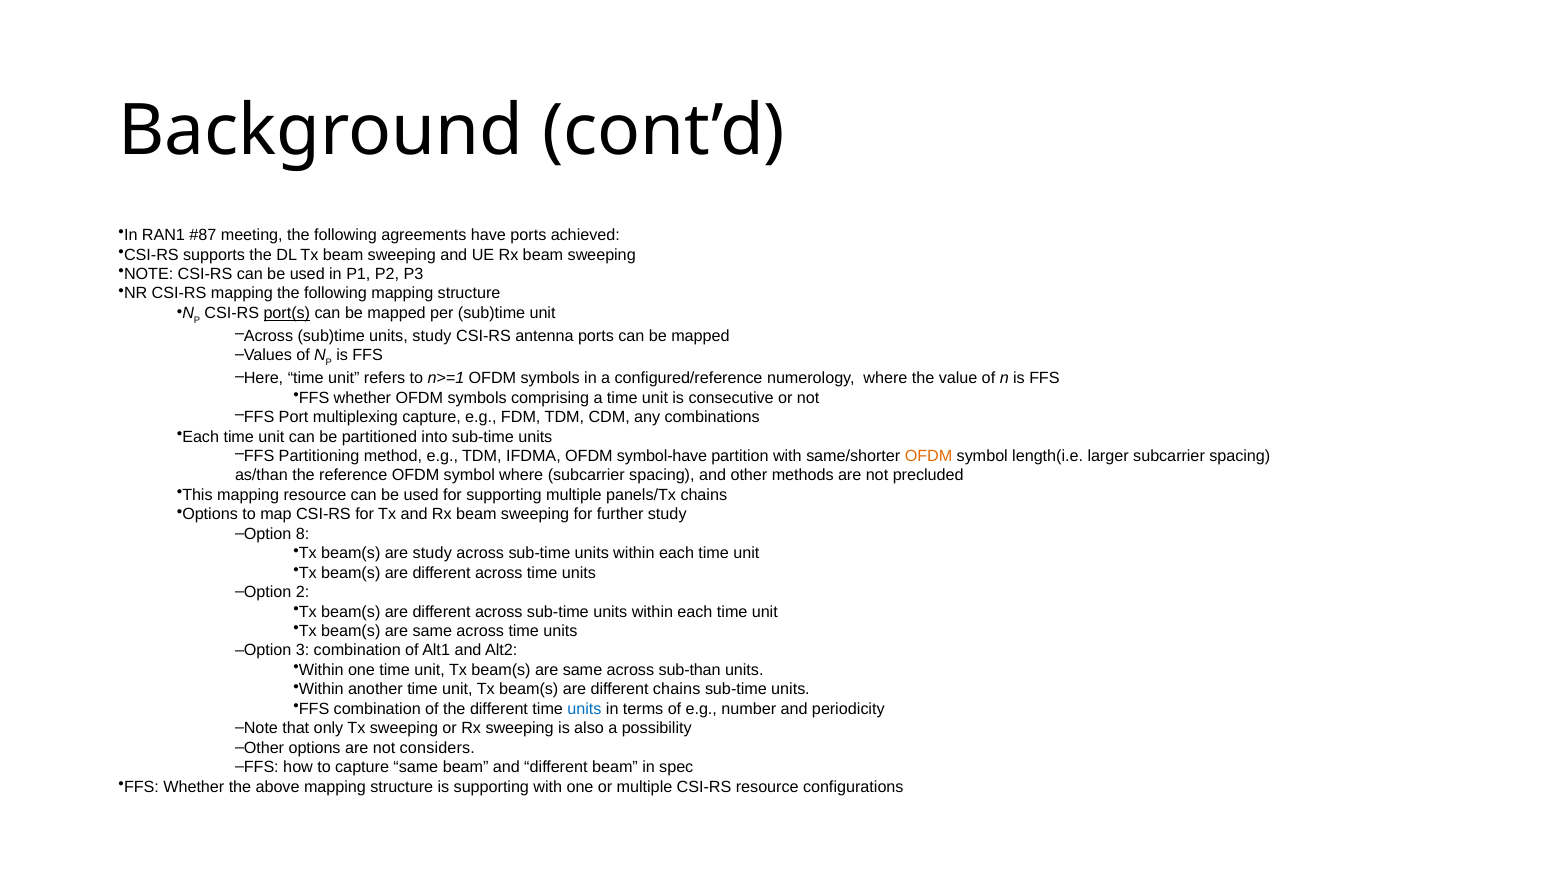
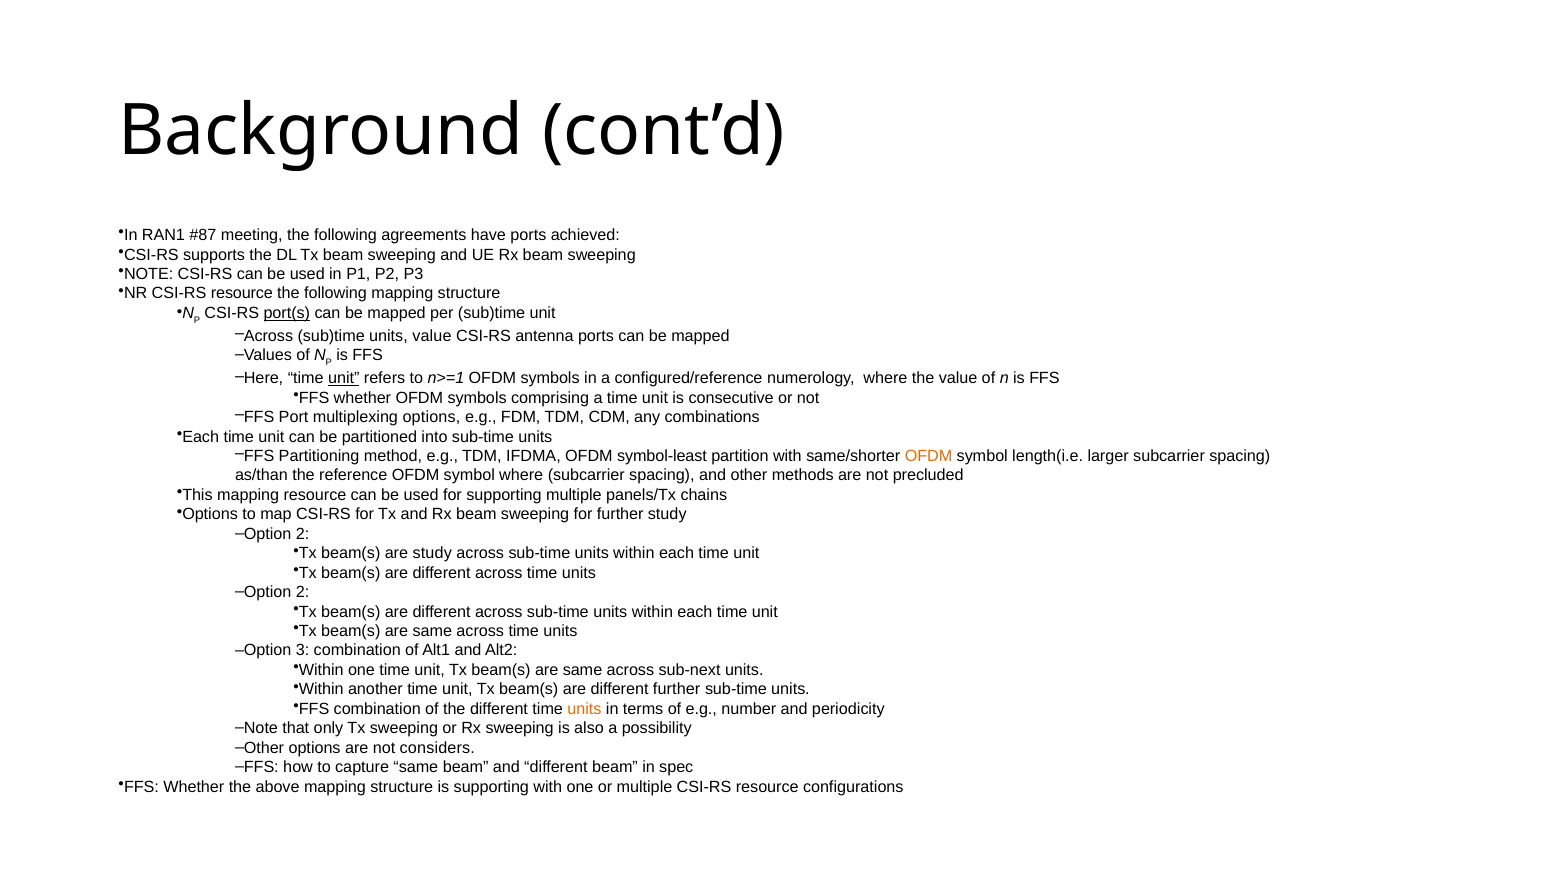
NR CSI-RS mapping: mapping -> resource
units study: study -> value
unit at (344, 378) underline: none -> present
multiplexing capture: capture -> options
symbol-have: symbol-have -> symbol-least
8 at (303, 534): 8 -> 2
sub-than: sub-than -> sub-next
different chains: chains -> further
units at (584, 709) colour: blue -> orange
